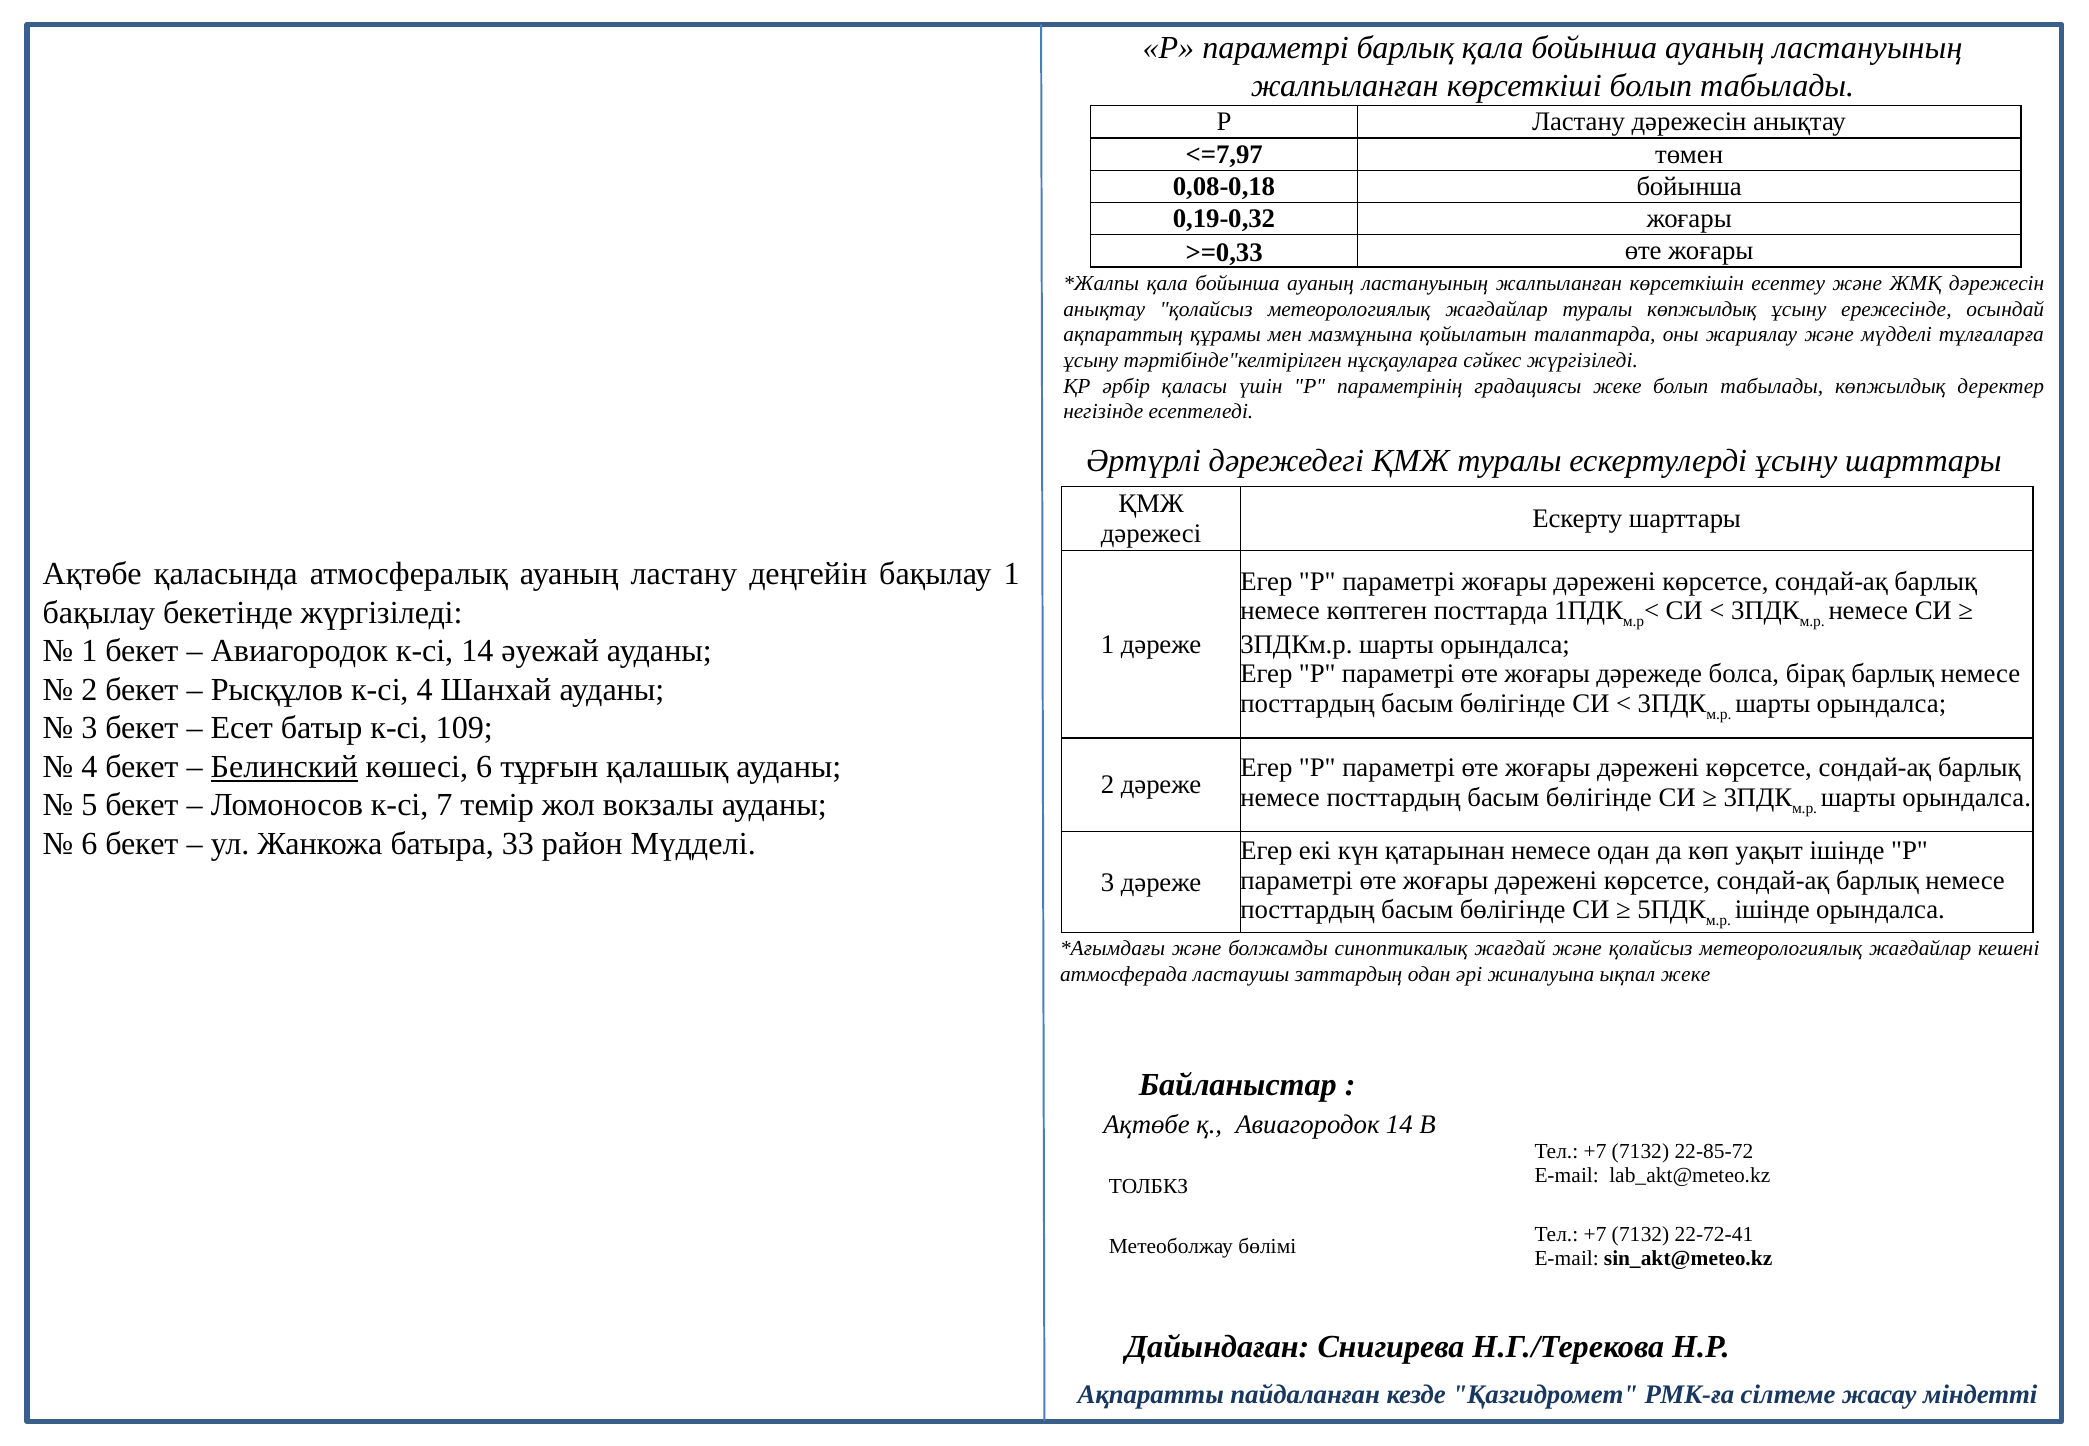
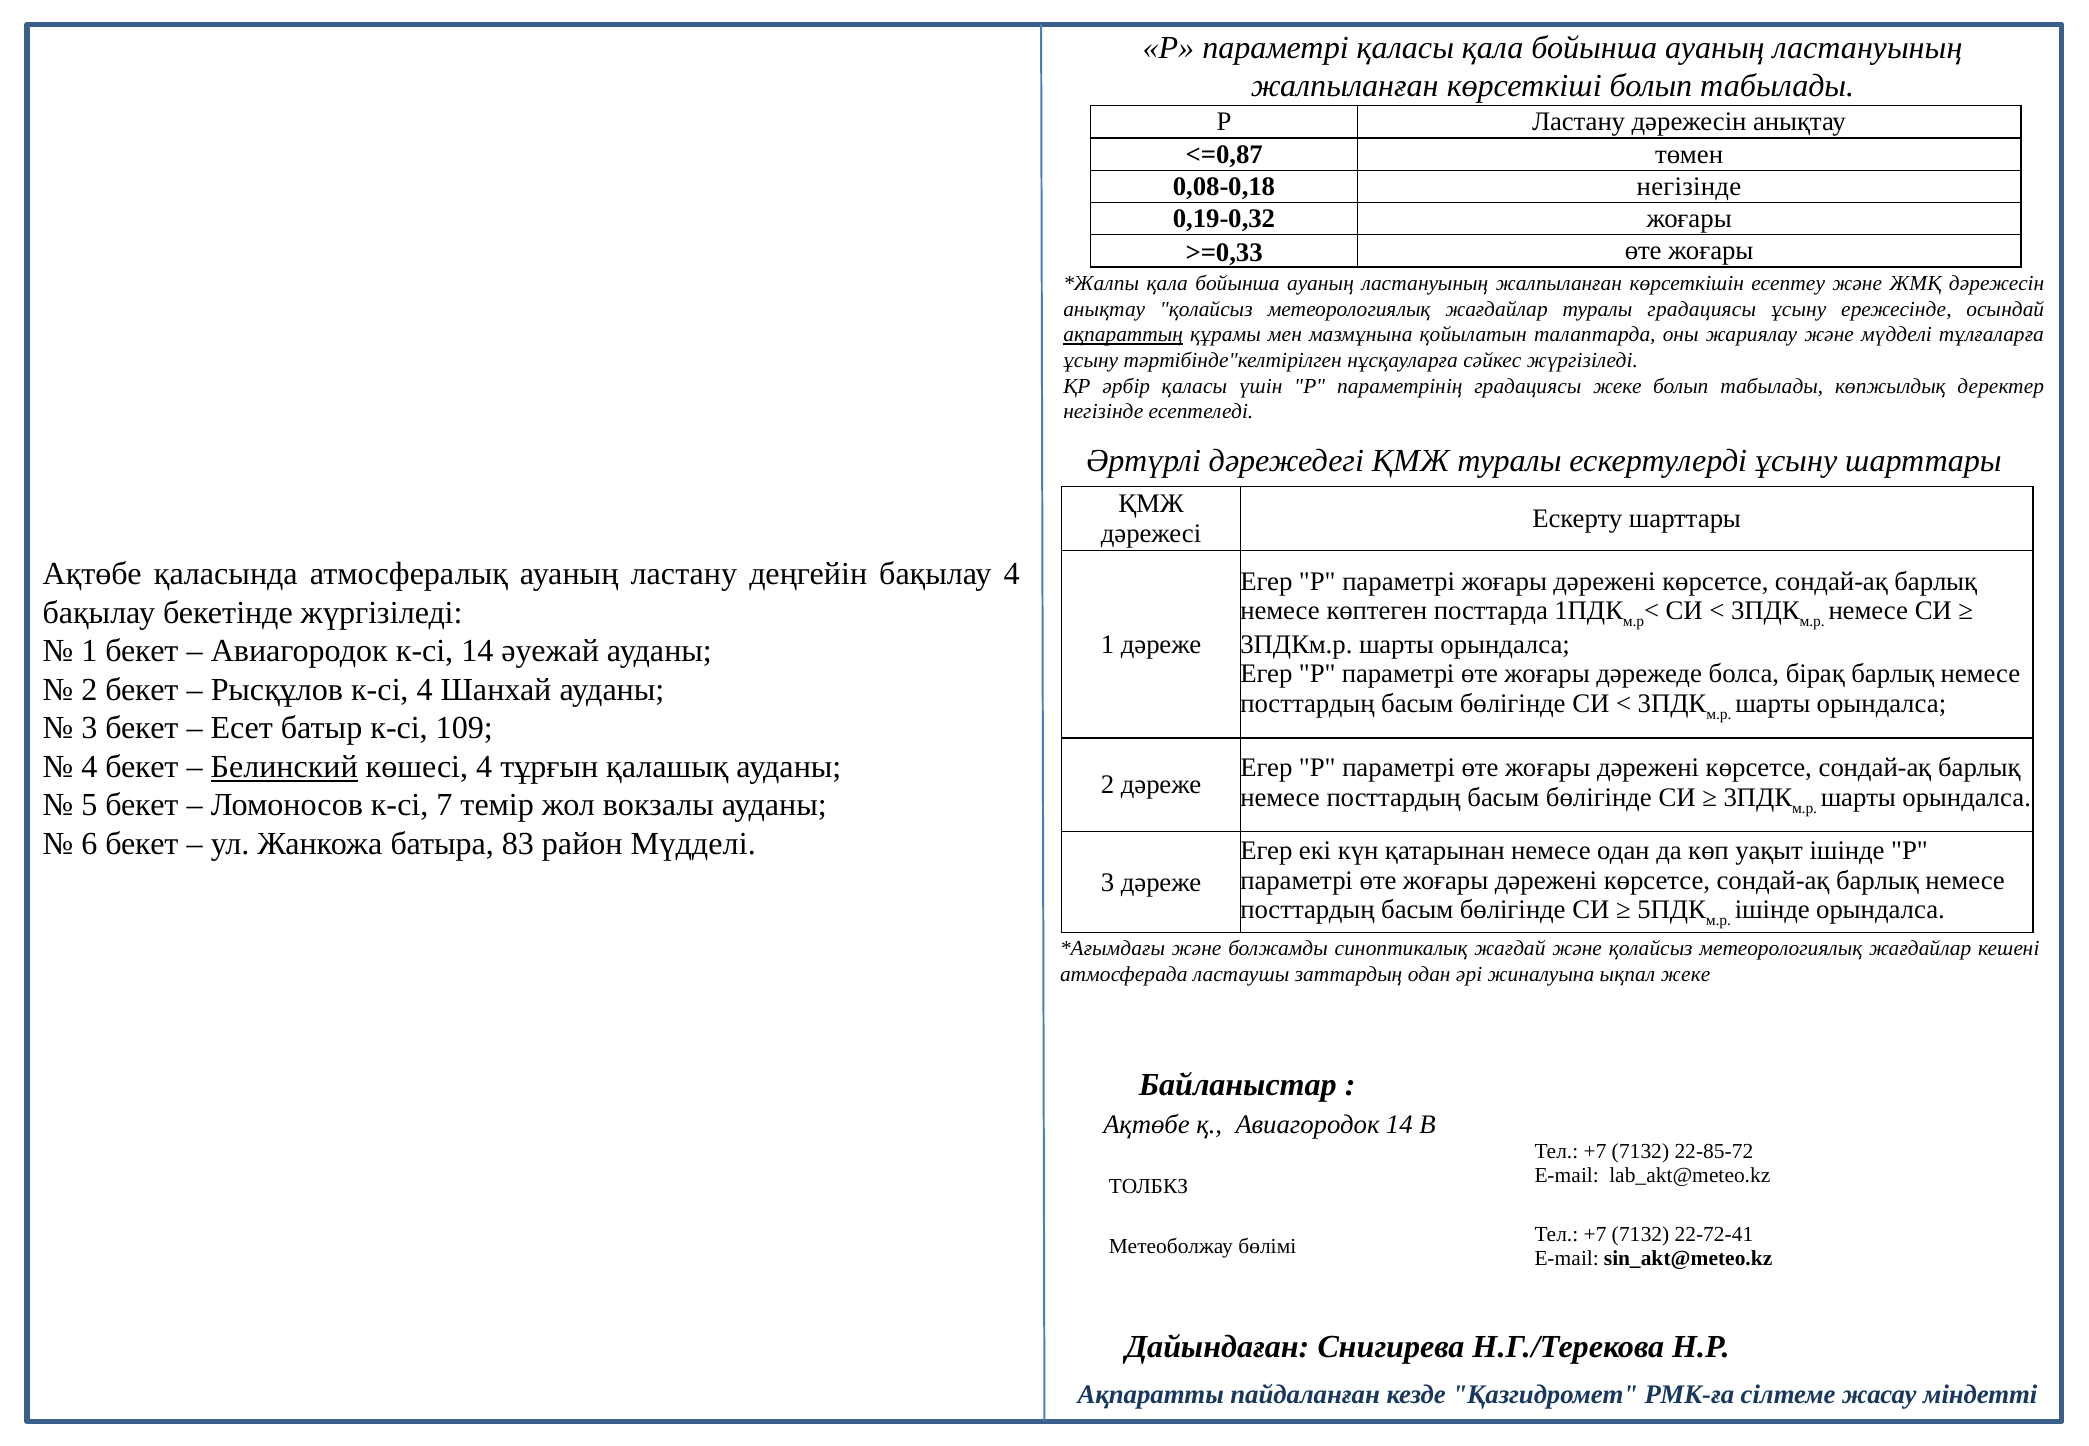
параметрі барлық: барлық -> қаласы
<=7,97: <=7,97 -> <=0,87
0,08-0,18 бойынша: бойынша -> негізінде
туралы көпжылдық: көпжылдық -> градациясы
ақпараттың underline: none -> present
бақылау 1: 1 -> 4
көшесі 6: 6 -> 4
33: 33 -> 83
